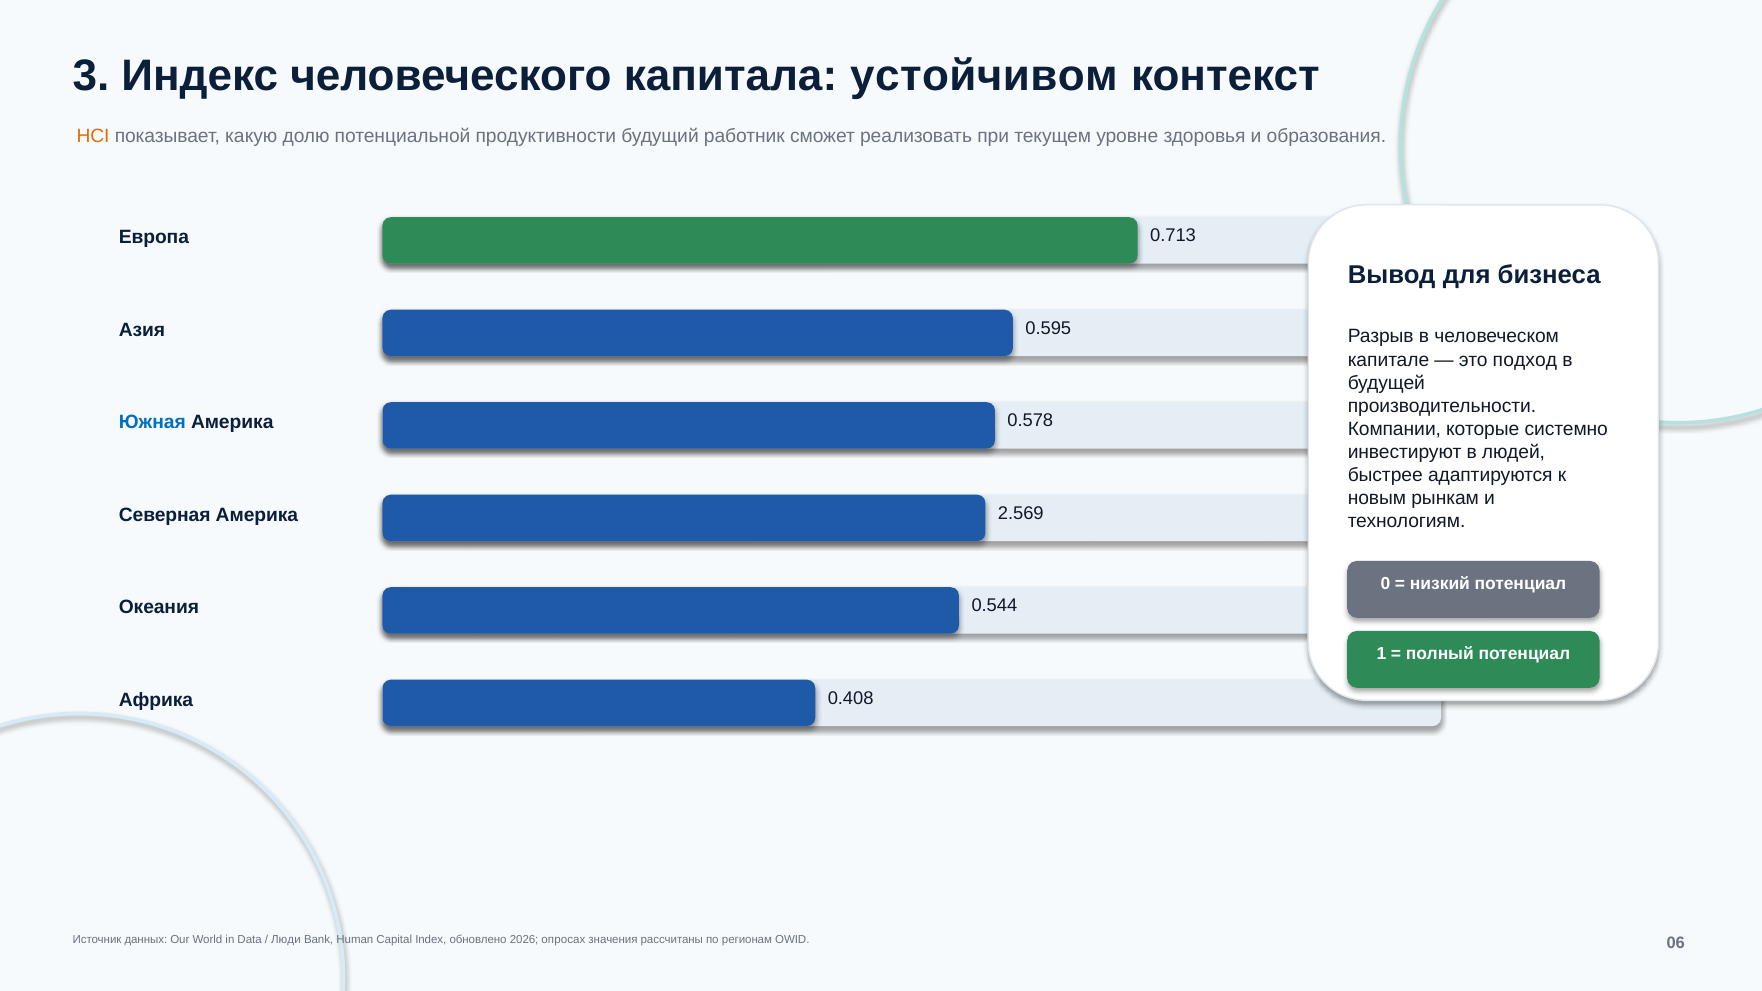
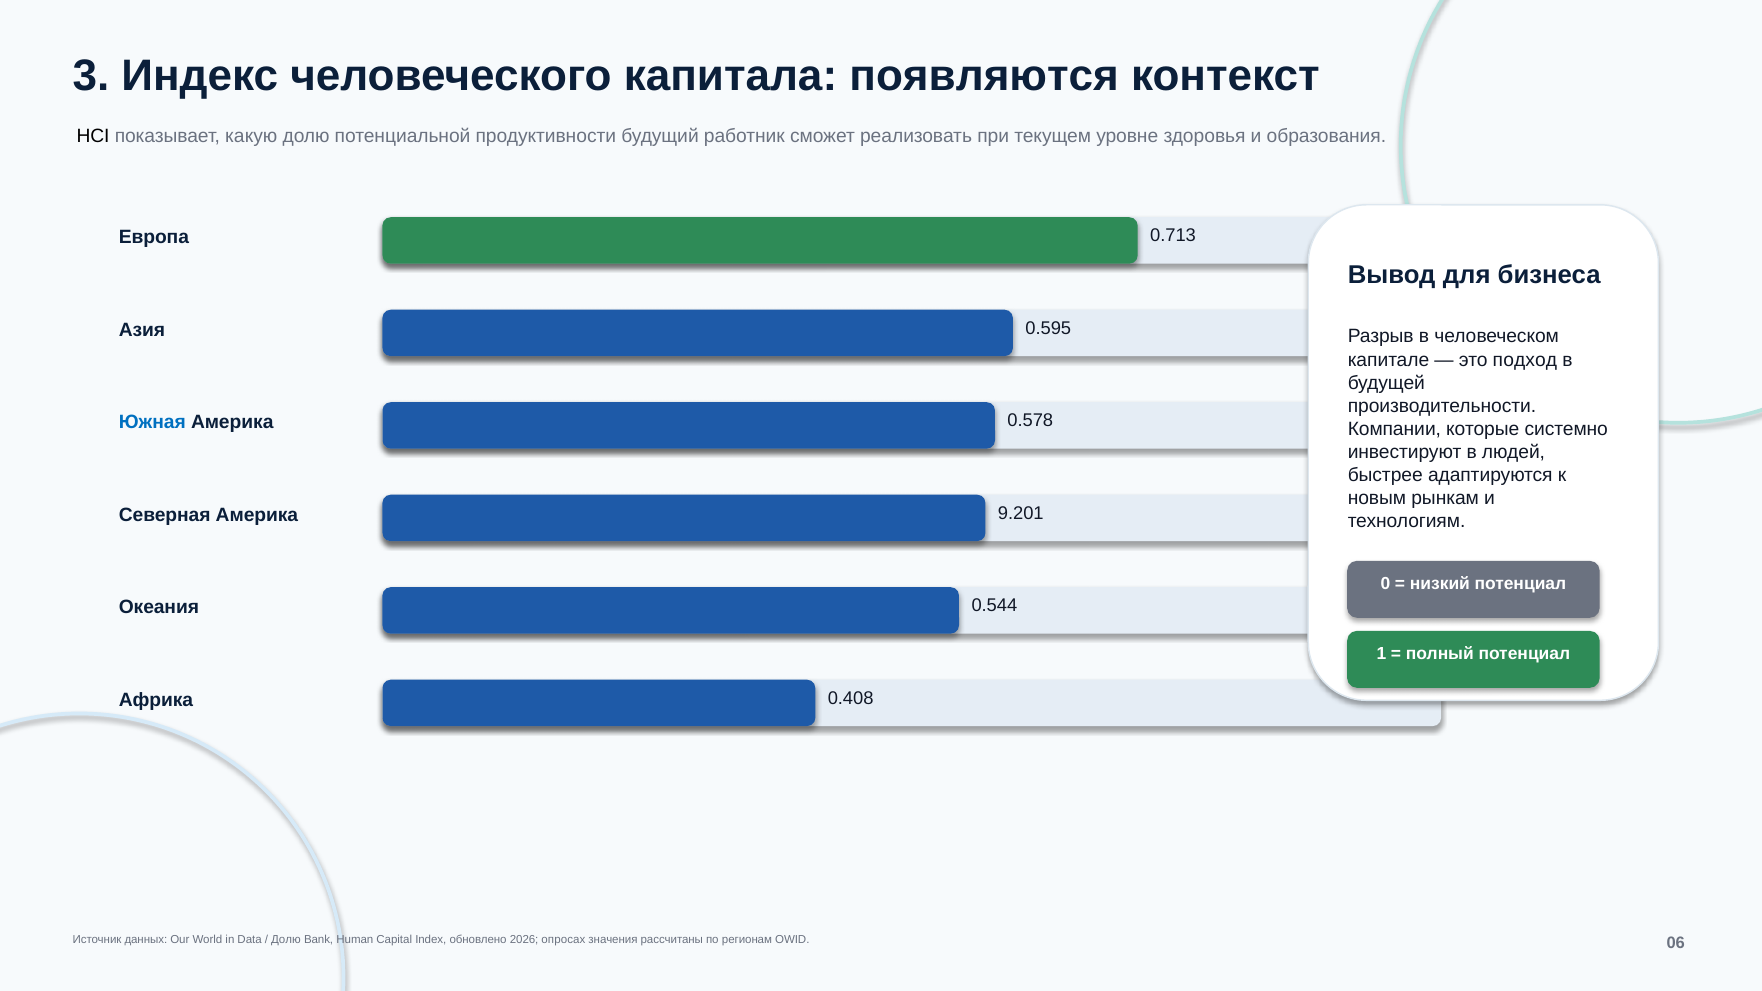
устойчивом: устойчивом -> появляются
HCI colour: orange -> black
2.569: 2.569 -> 9.201
Люди at (286, 939): Люди -> Долю
